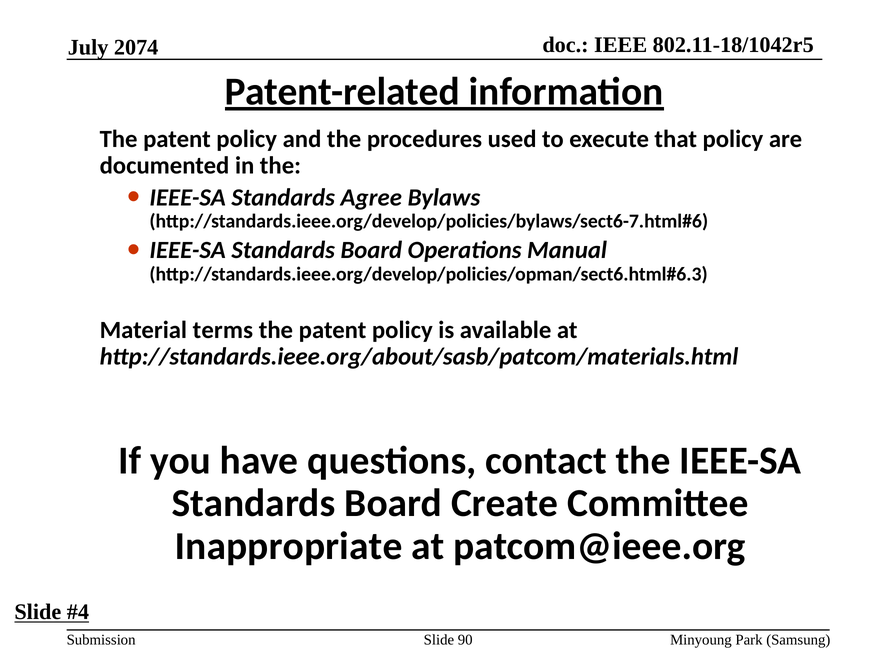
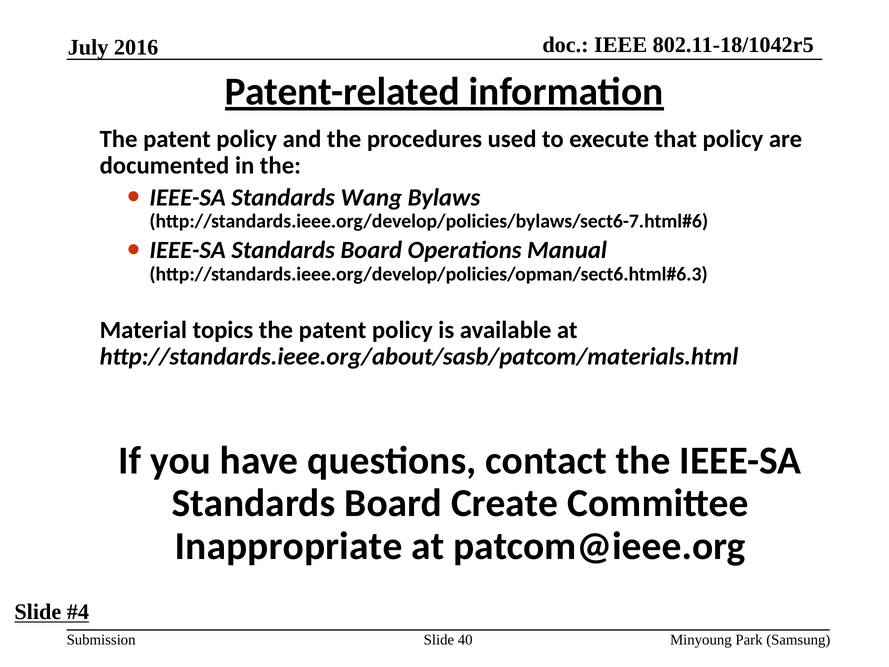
2074: 2074 -> 2016
Agree: Agree -> Wang
terms: terms -> topics
90: 90 -> 40
